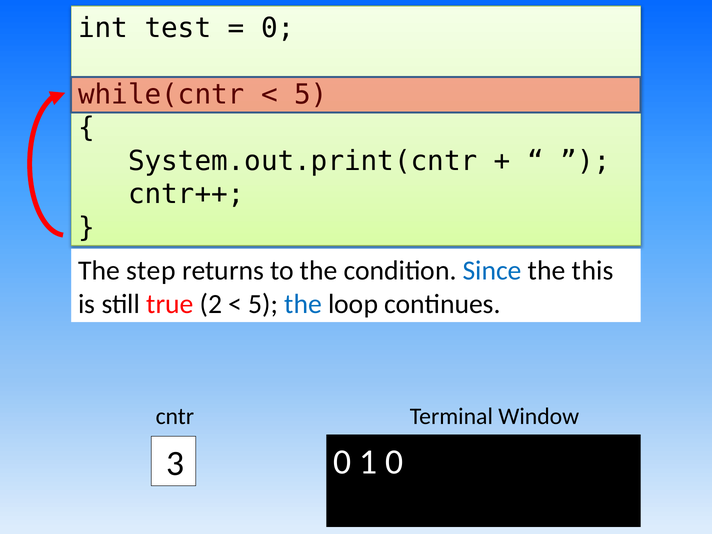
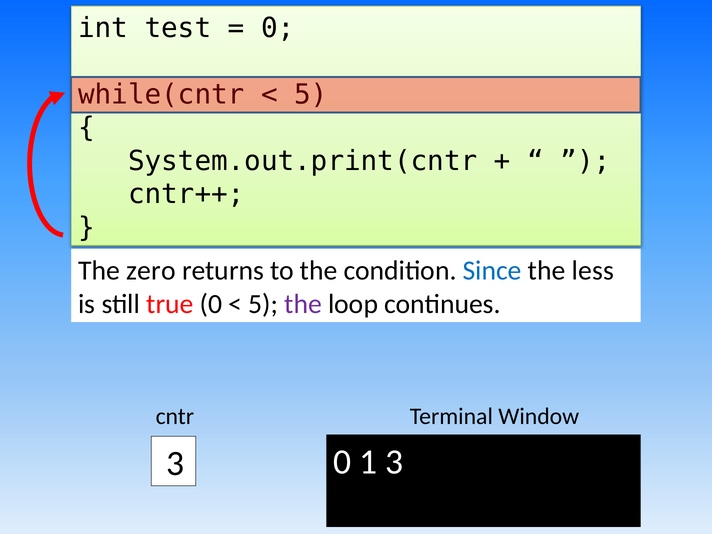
step: step -> zero
this: this -> less
true 2: 2 -> 0
the at (303, 304) colour: blue -> purple
1 0: 0 -> 3
